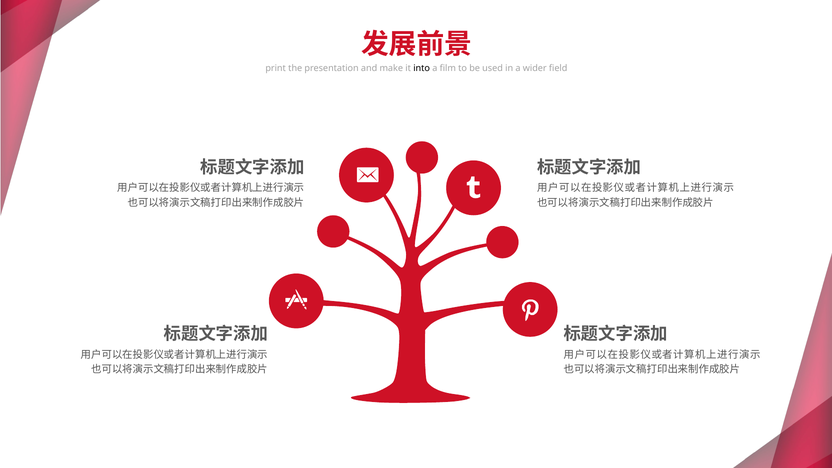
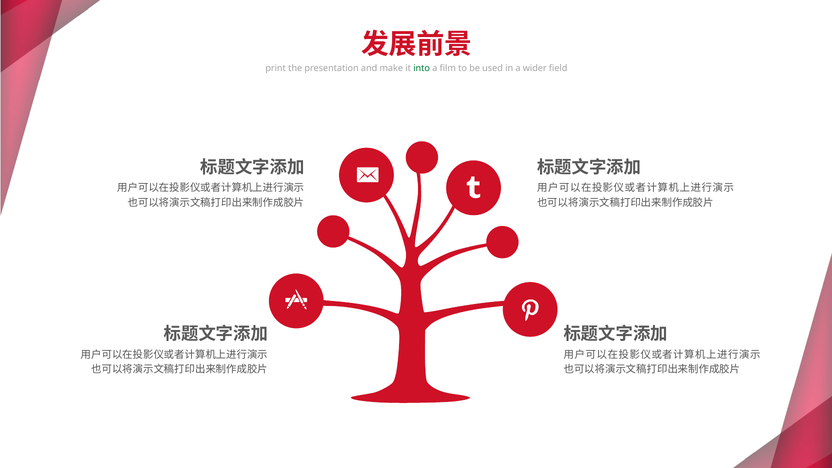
into colour: black -> green
